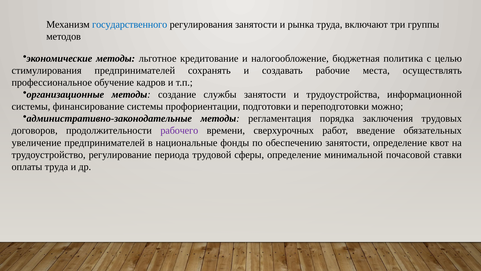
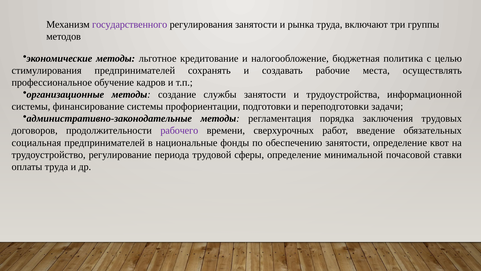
государственного colour: blue -> purple
можно: можно -> задачи
увеличение: увеличение -> социальная
